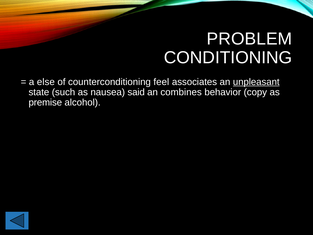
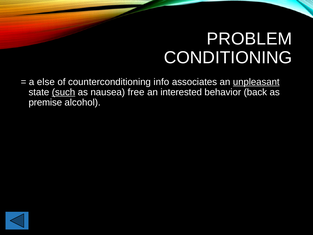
feel: feel -> info
such underline: none -> present
said: said -> free
combines: combines -> interested
copy: copy -> back
